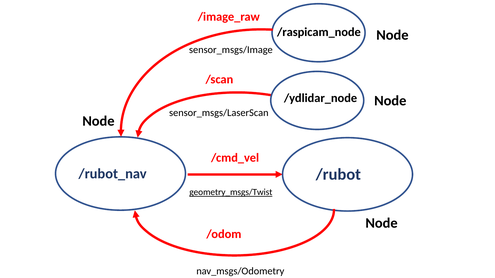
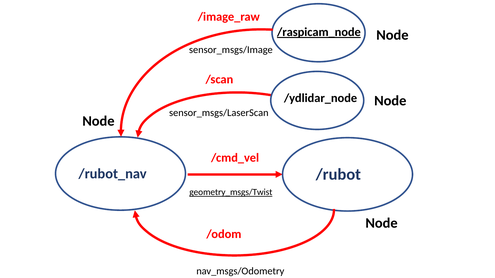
/raspicam_node underline: none -> present
